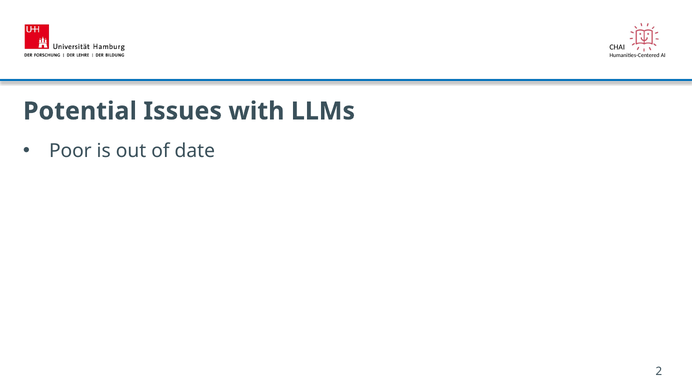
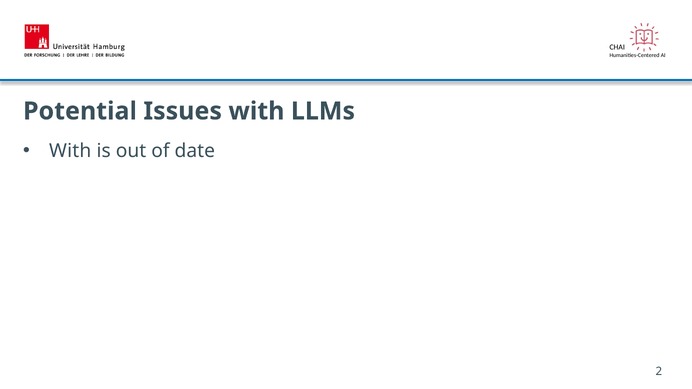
Poor at (70, 151): Poor -> With
